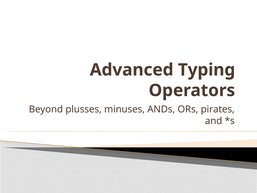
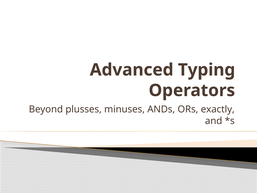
pirates: pirates -> exactly
